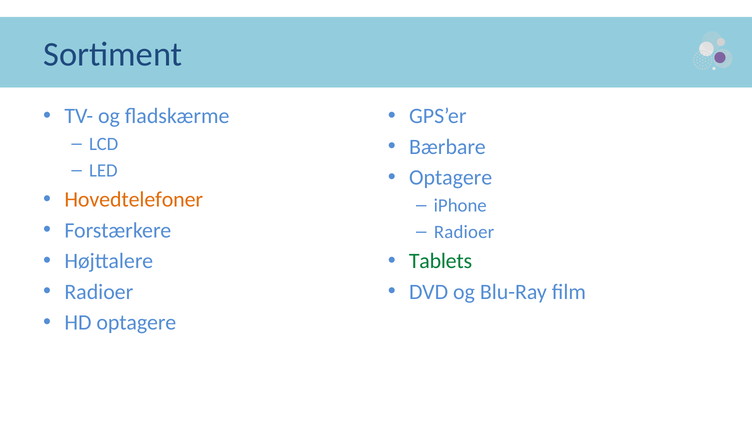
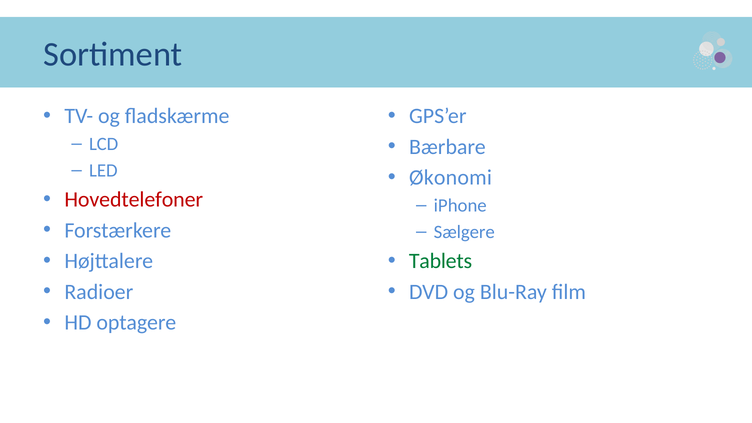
Optagere at (451, 178): Optagere -> Økonomi
Hovedtelefoner colour: orange -> red
Radioer at (464, 232): Radioer -> Sælgere
